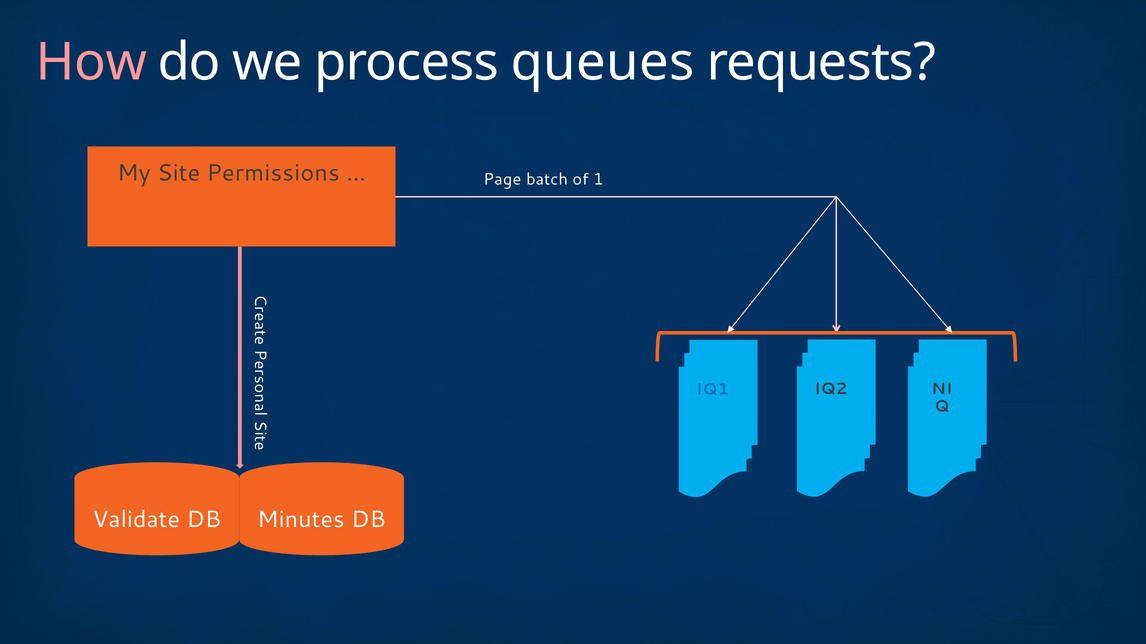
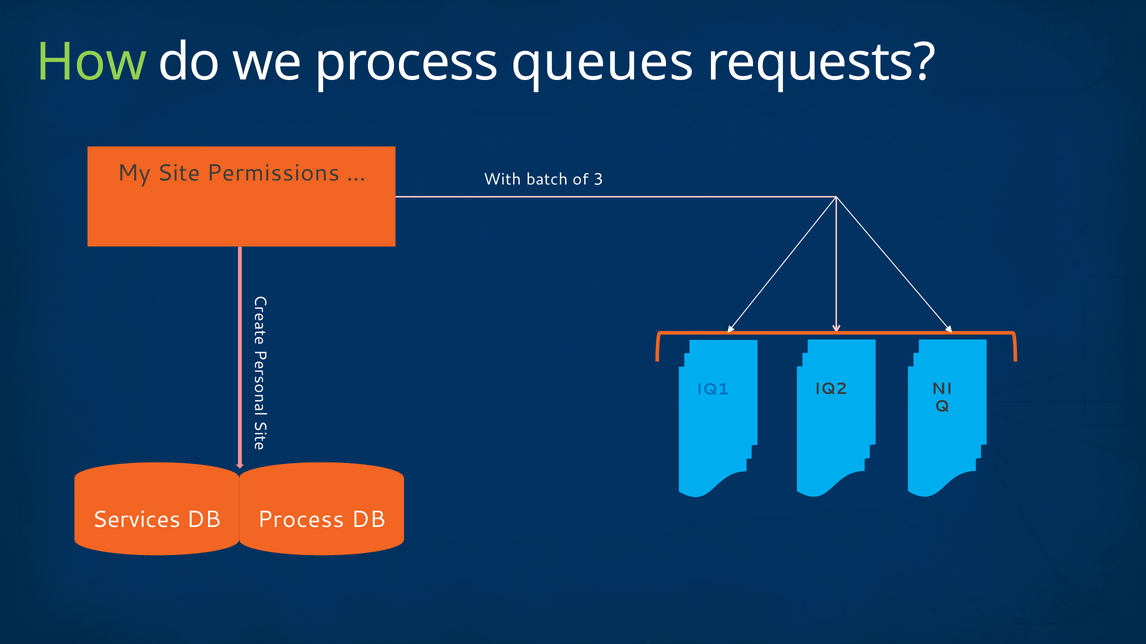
How colour: pink -> light green
Page: Page -> With
1: 1 -> 3
Validate: Validate -> Services
DB Minutes: Minutes -> Process
